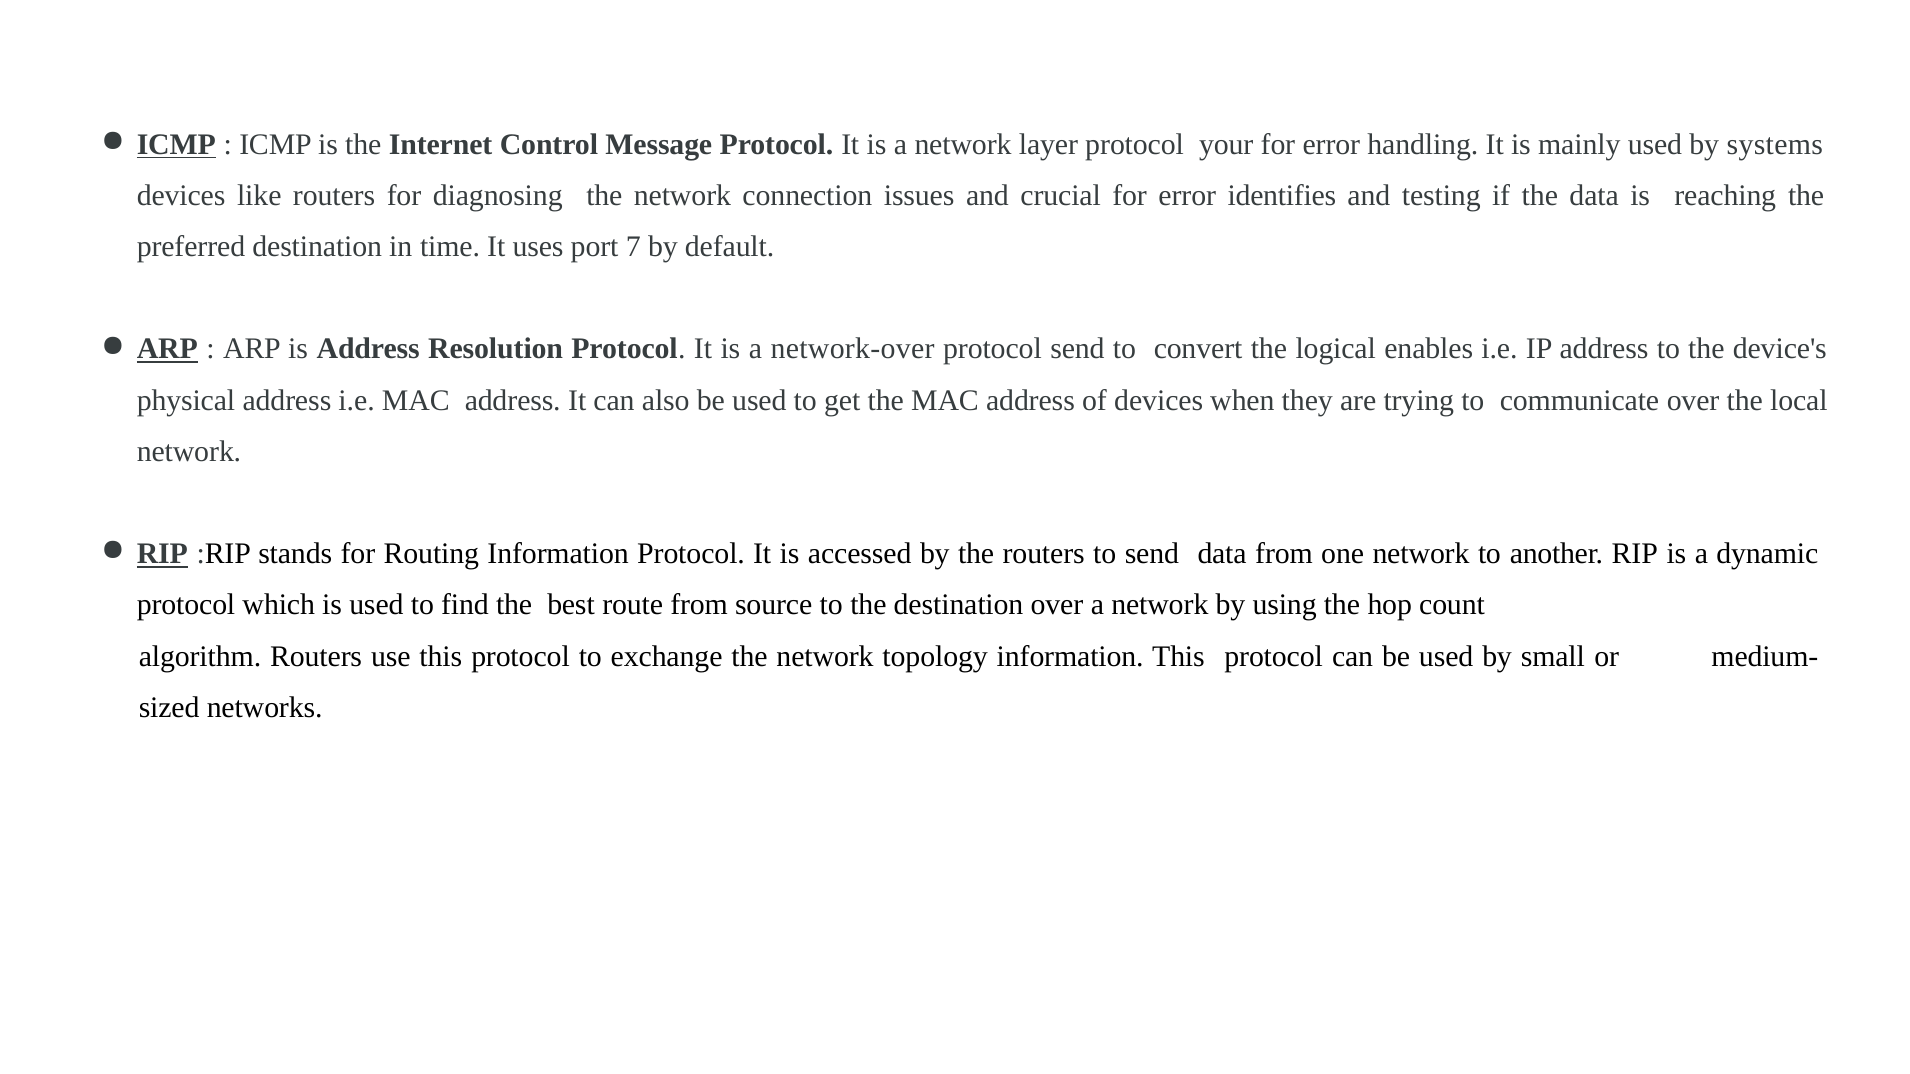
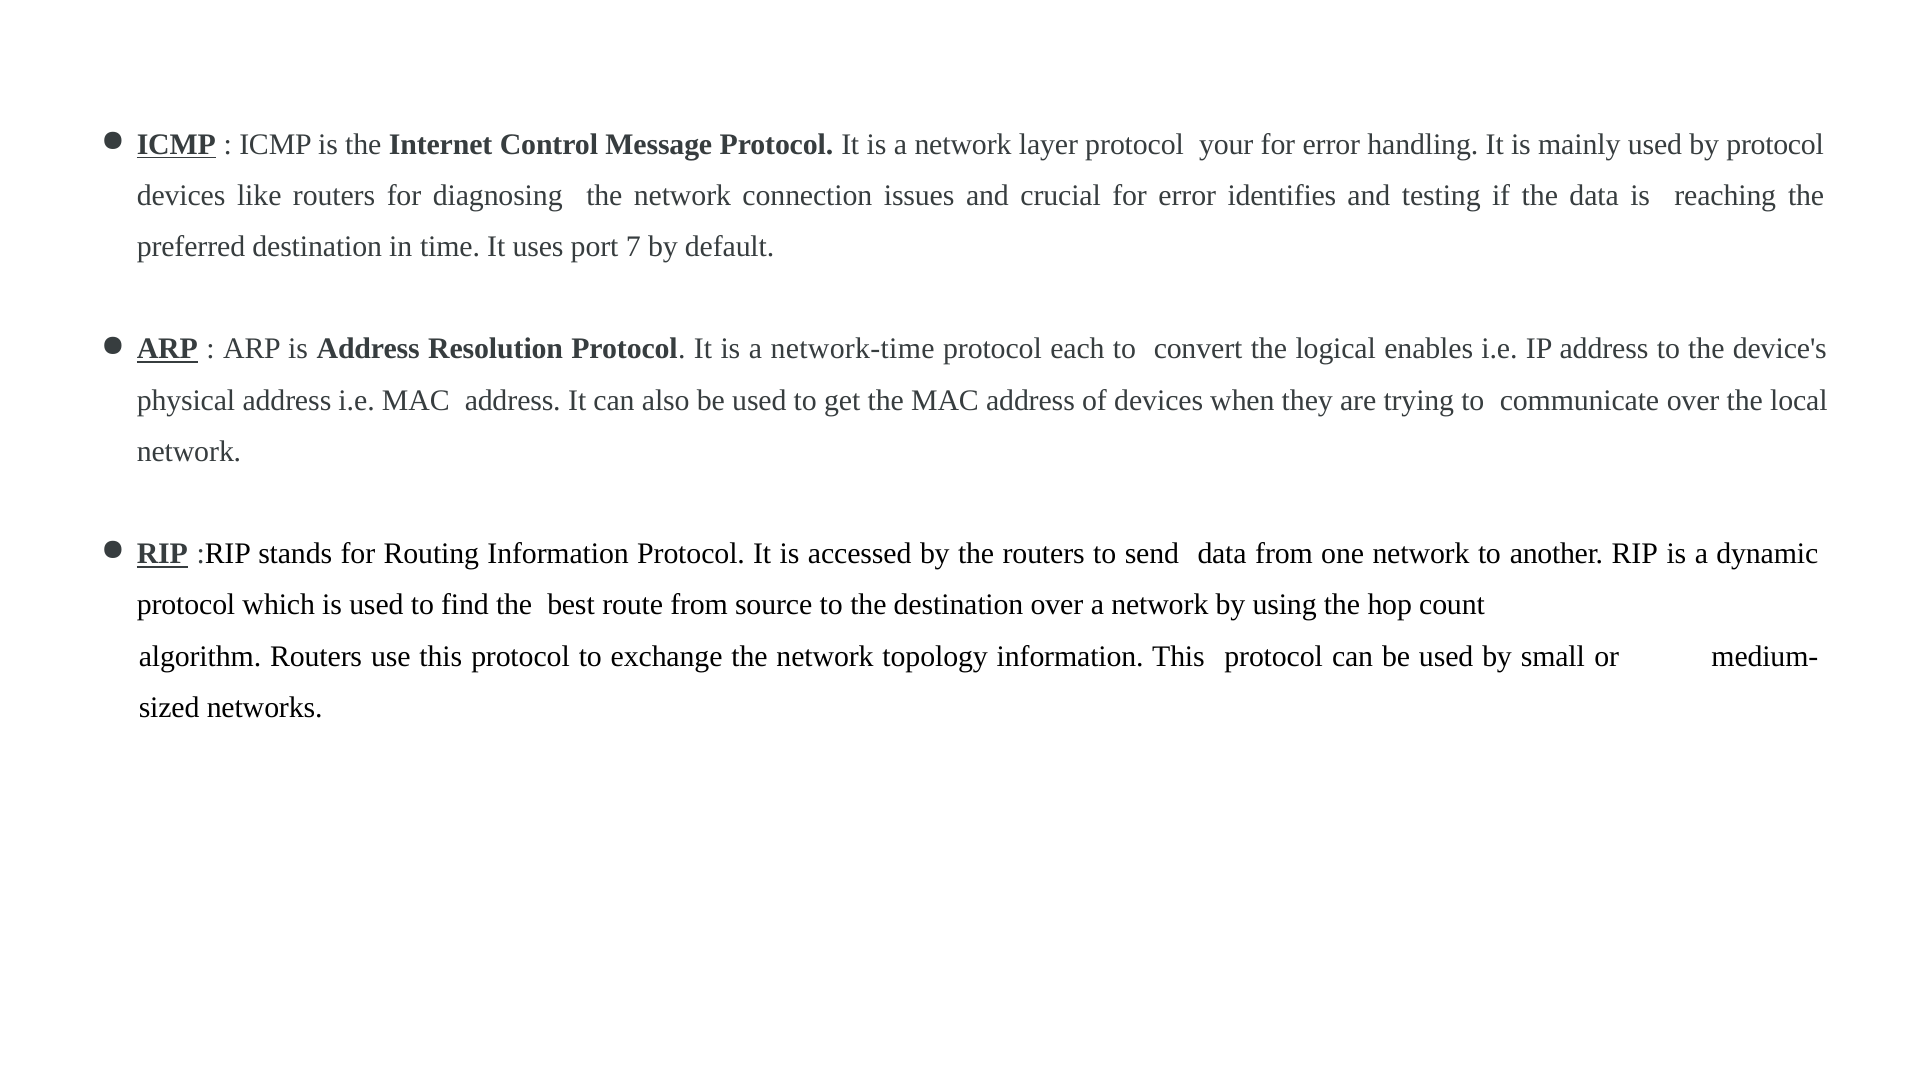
by systems: systems -> protocol
network-over: network-over -> network-time
protocol send: send -> each
